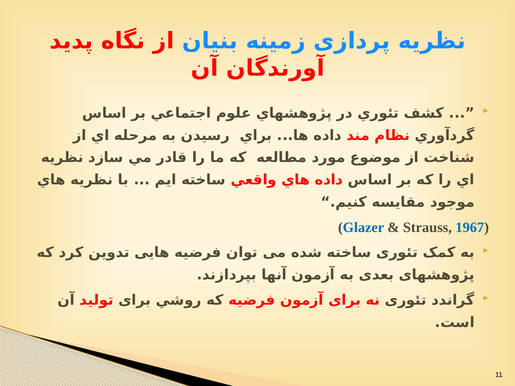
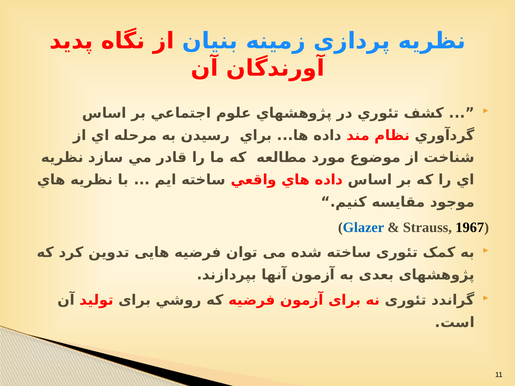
1967 colour: blue -> black
